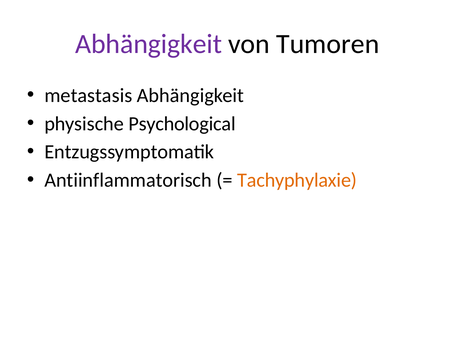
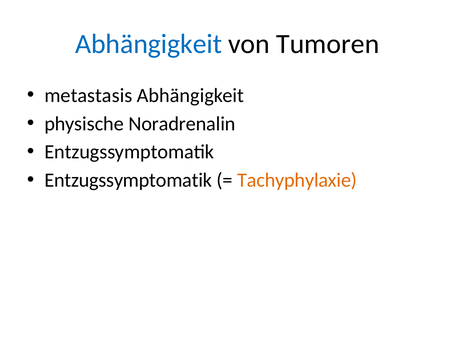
Abhängigkeit at (149, 44) colour: purple -> blue
Psychological: Psychological -> Noradrenalin
Antiinflammatorisch at (128, 180): Antiinflammatorisch -> Entzugssymptomatik
